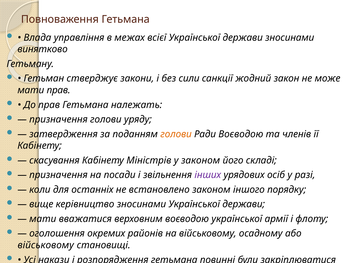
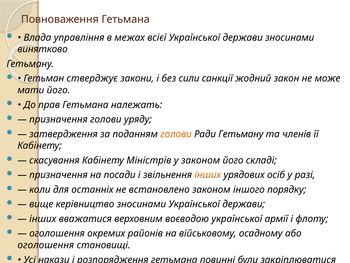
мати прав: прав -> його
Ради Воєводою: Воєводою -> Гетьману
інших at (208, 175) colour: purple -> orange
мати at (43, 218): мати -> інших
військовому at (46, 245): військовому -> оголошення
